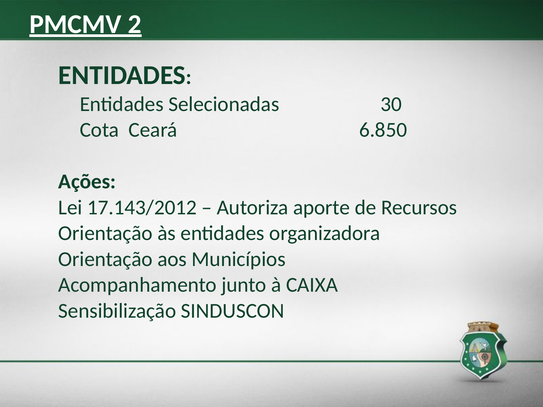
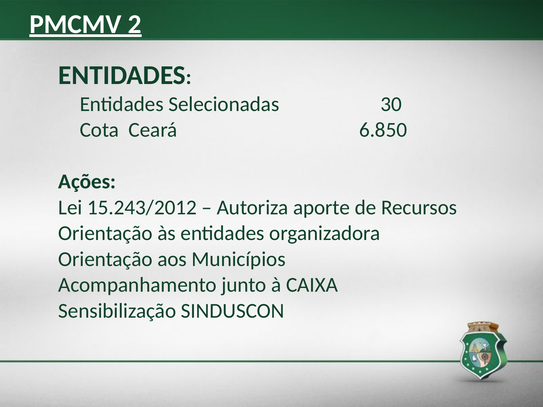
17.143/2012: 17.143/2012 -> 15.243/2012
